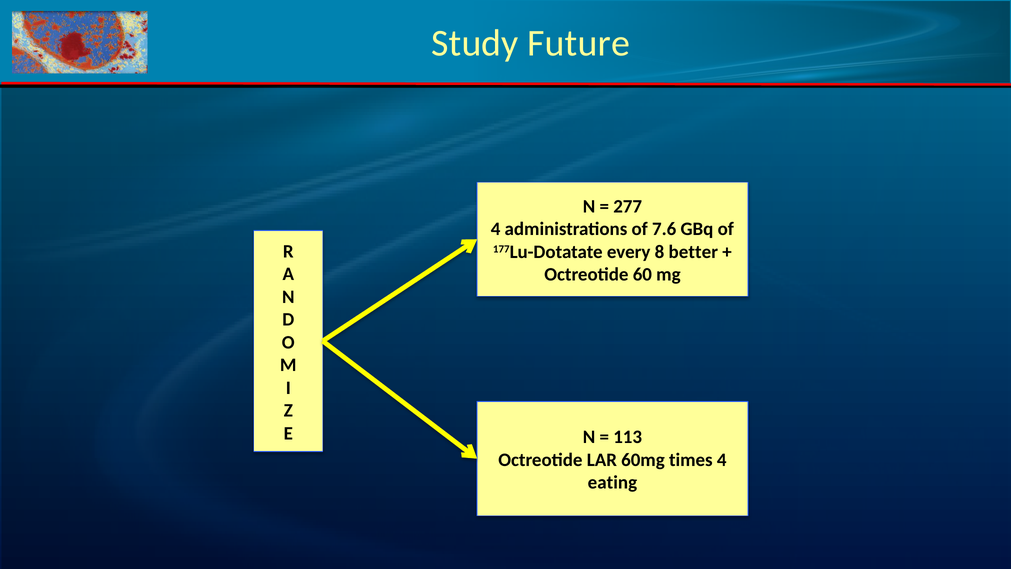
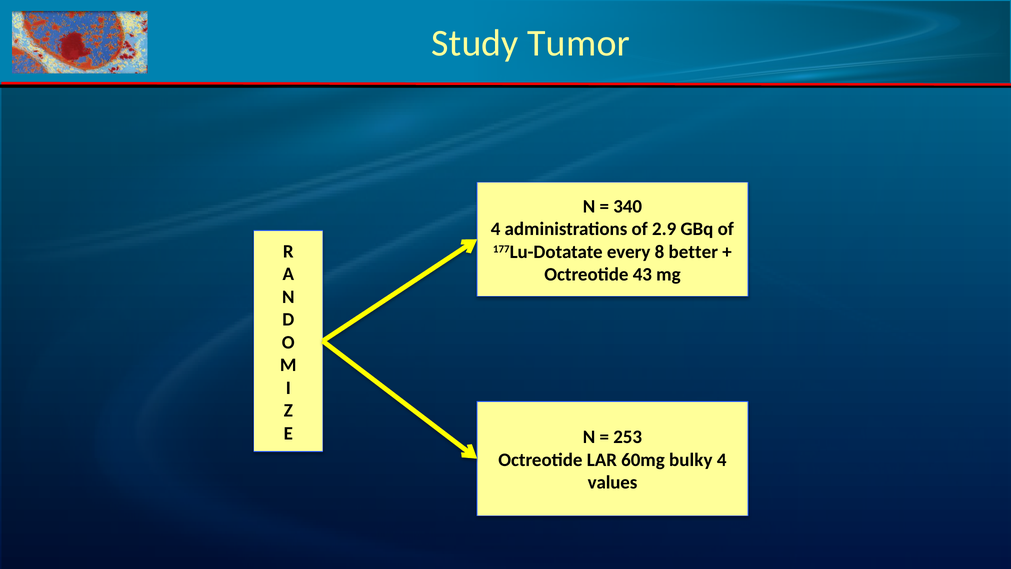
Future: Future -> Tumor
277: 277 -> 340
7.6: 7.6 -> 2.9
60: 60 -> 43
113: 113 -> 253
times: times -> bulky
eating: eating -> values
